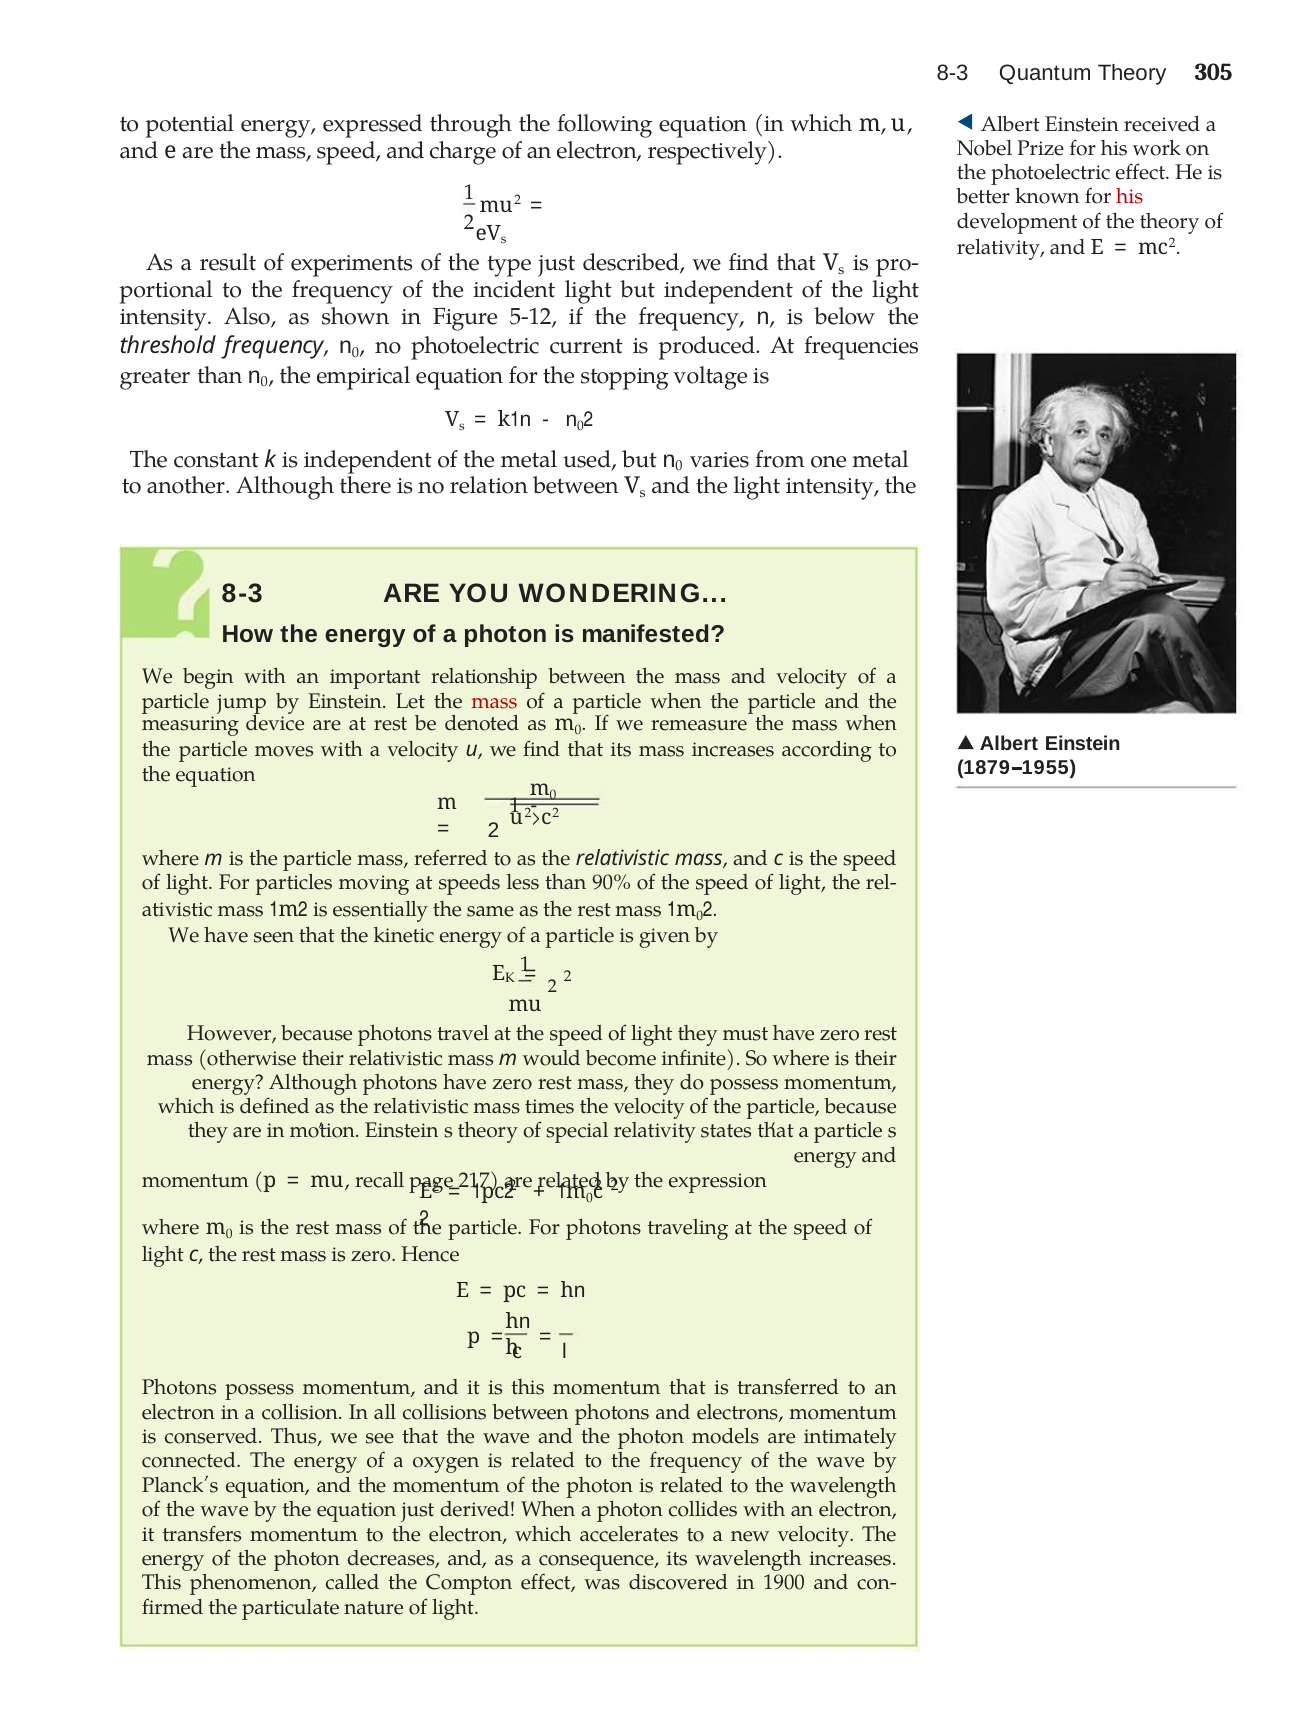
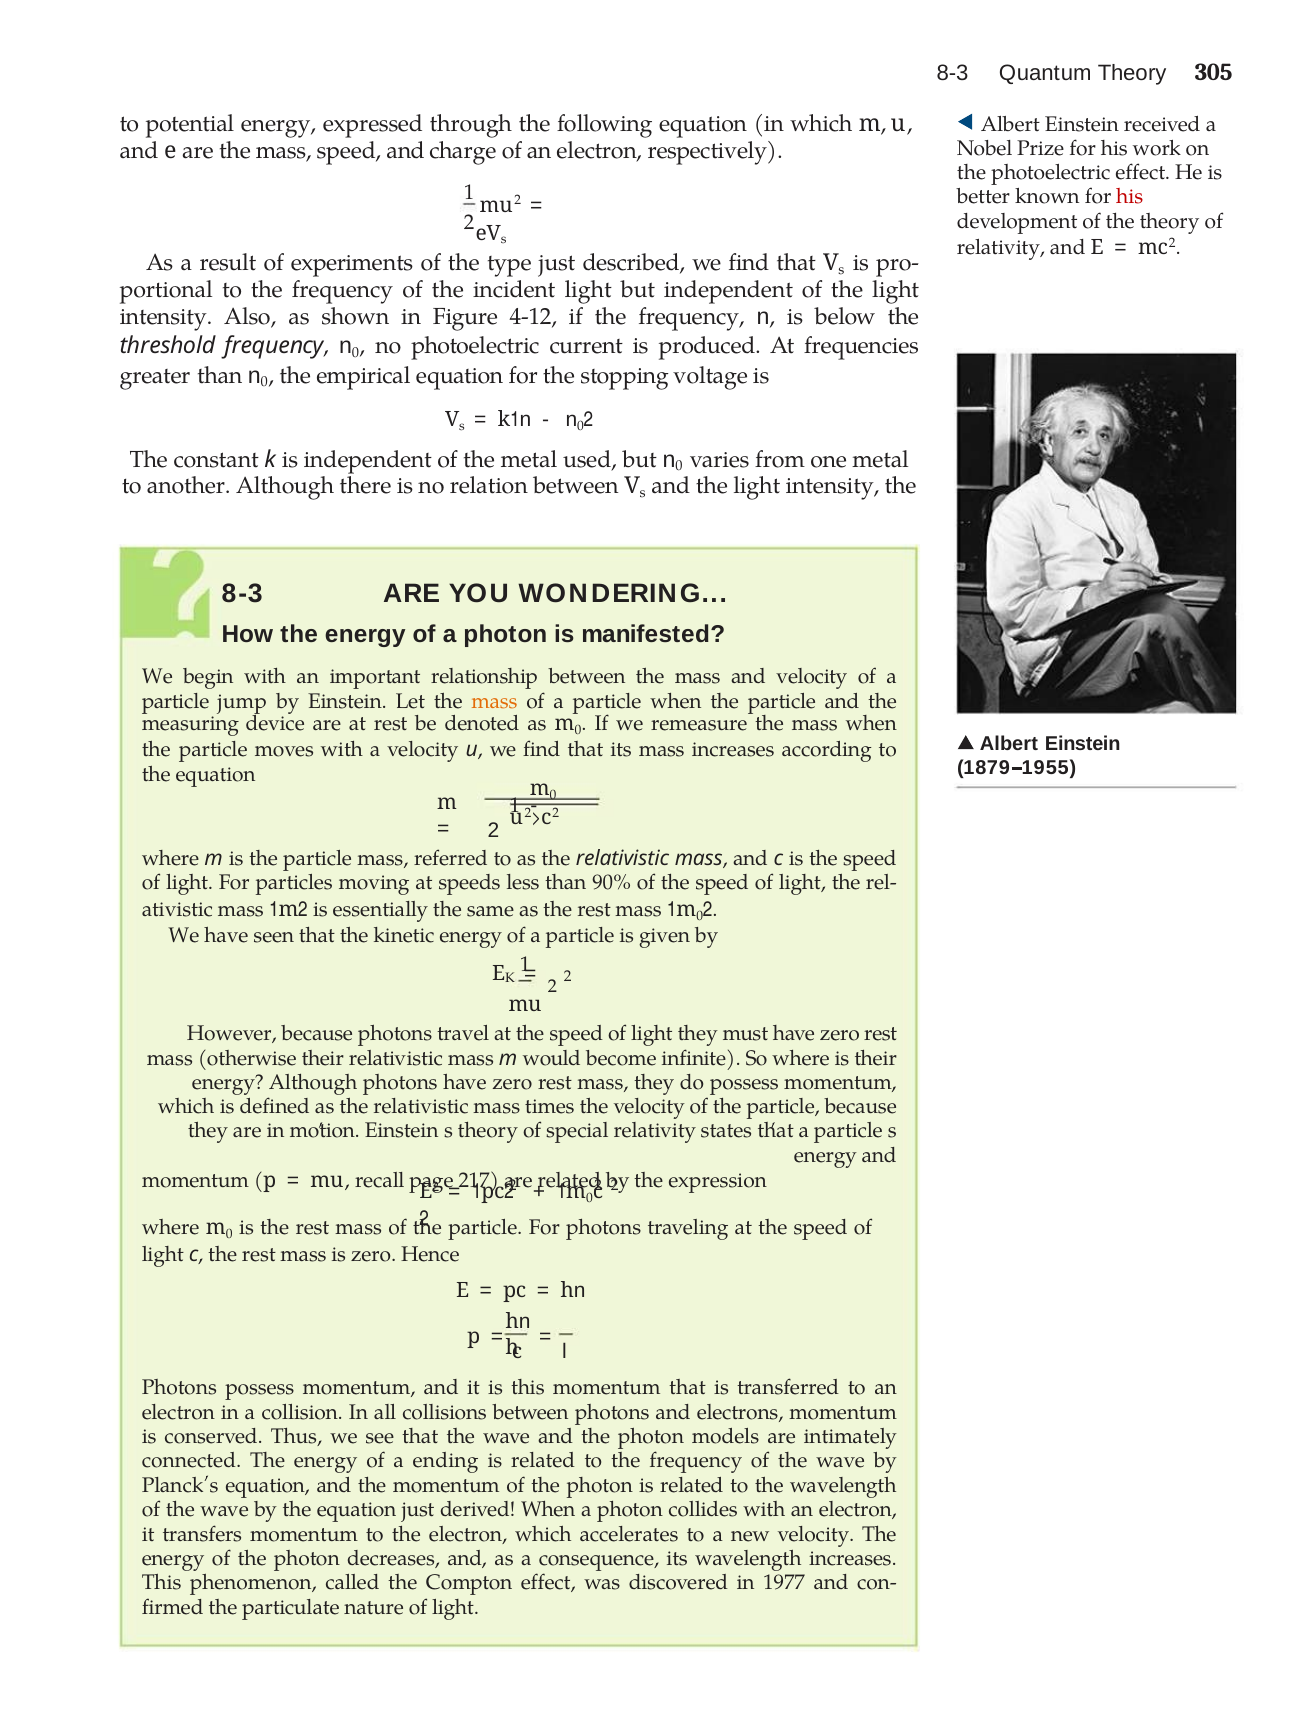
5-12: 5-12 -> 4-12
mass at (494, 701) colour: red -> orange
oxygen: oxygen -> ending
1900: 1900 -> 1977
